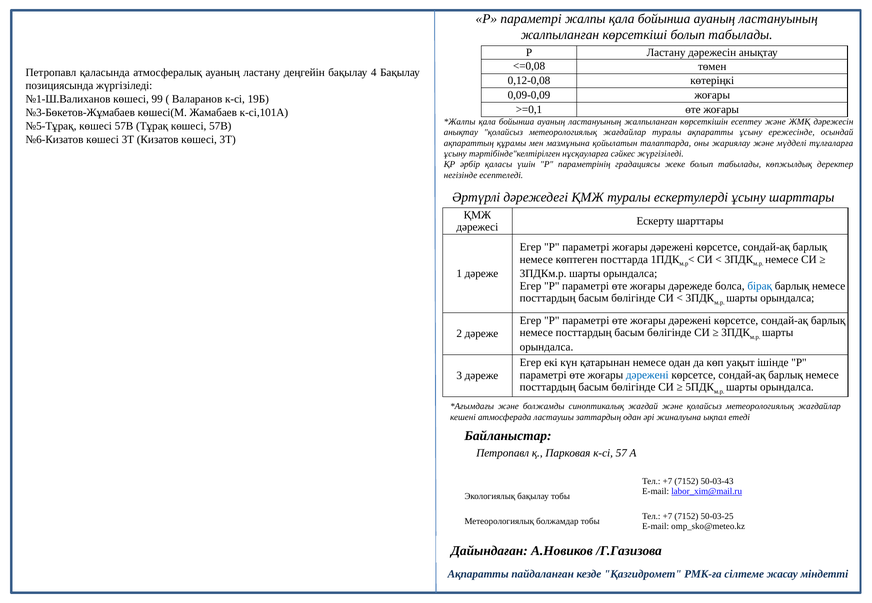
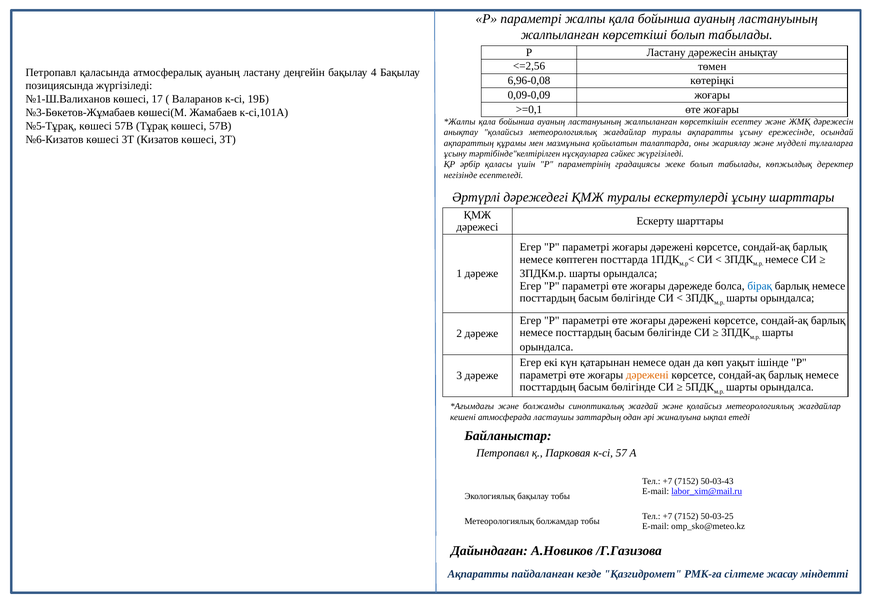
<=0,08: <=0,08 -> <=2,56
0,12-0,08: 0,12-0,08 -> 6,96-0,08
99: 99 -> 17
дәрежені at (647, 375) colour: blue -> orange
